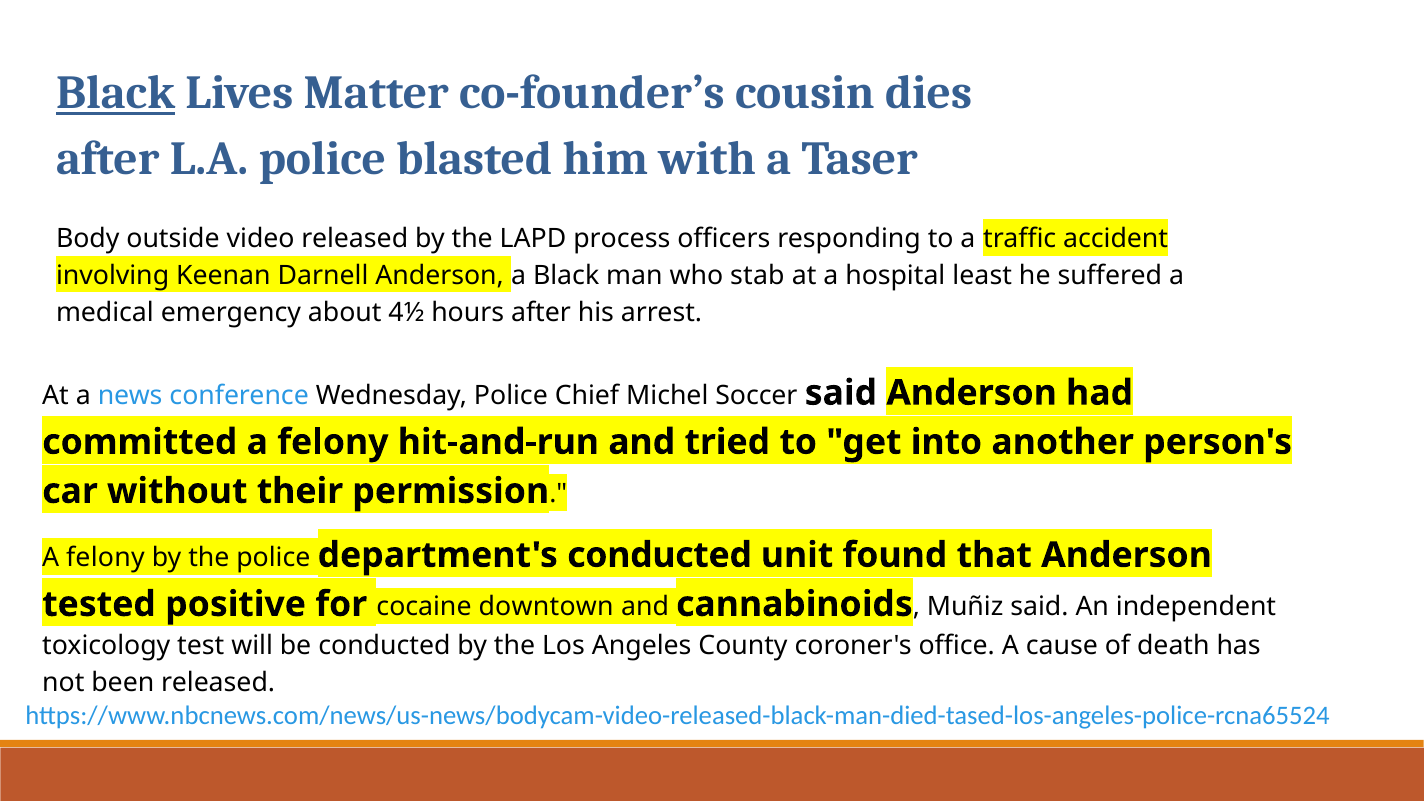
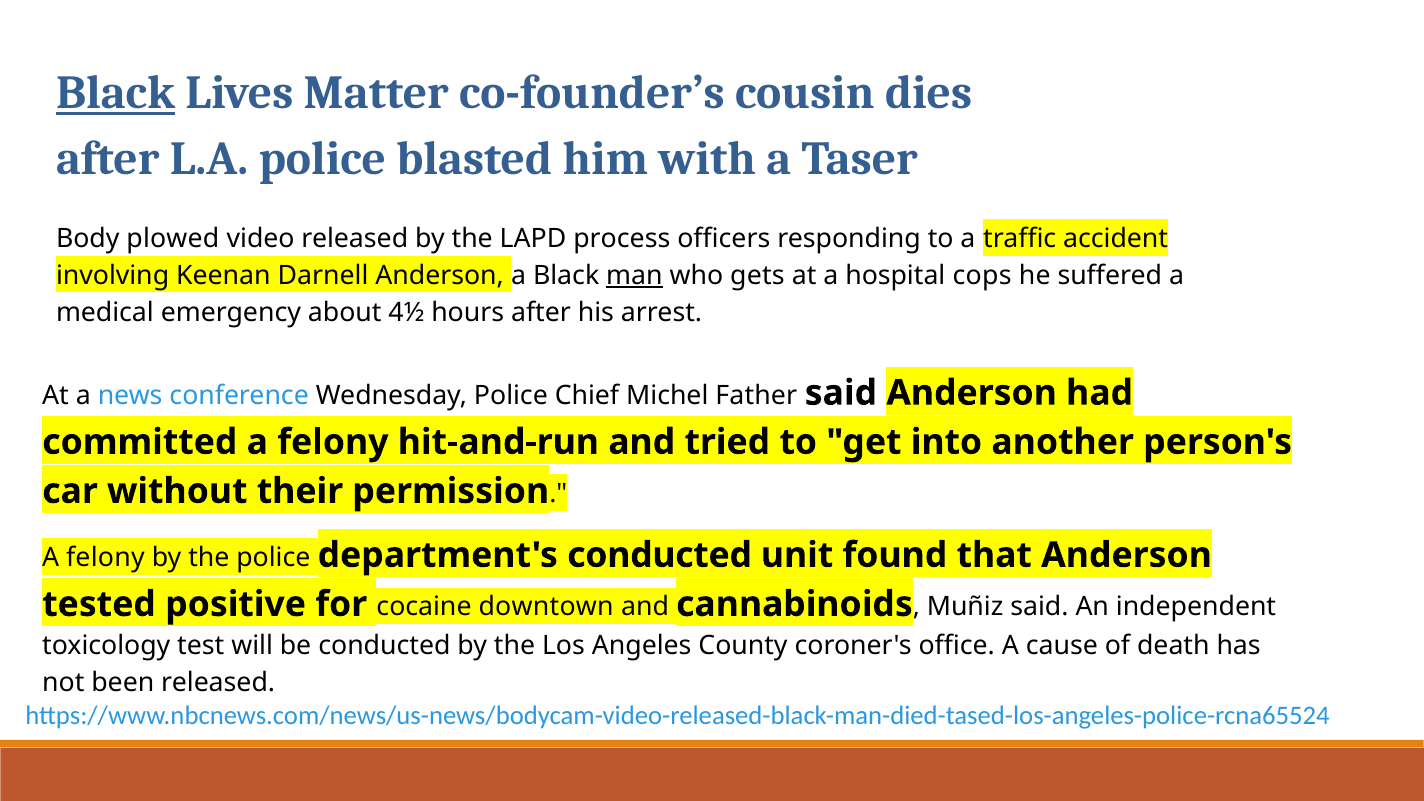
outside: outside -> plowed
man underline: none -> present
stab: stab -> gets
least: least -> cops
Soccer: Soccer -> Father
